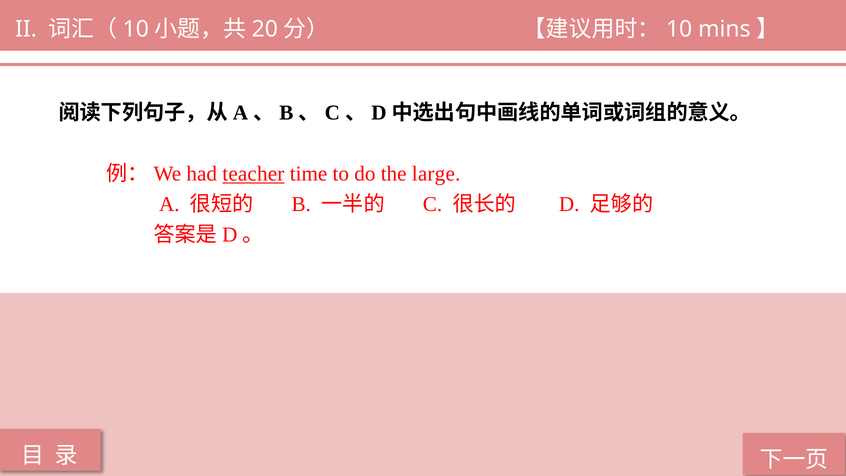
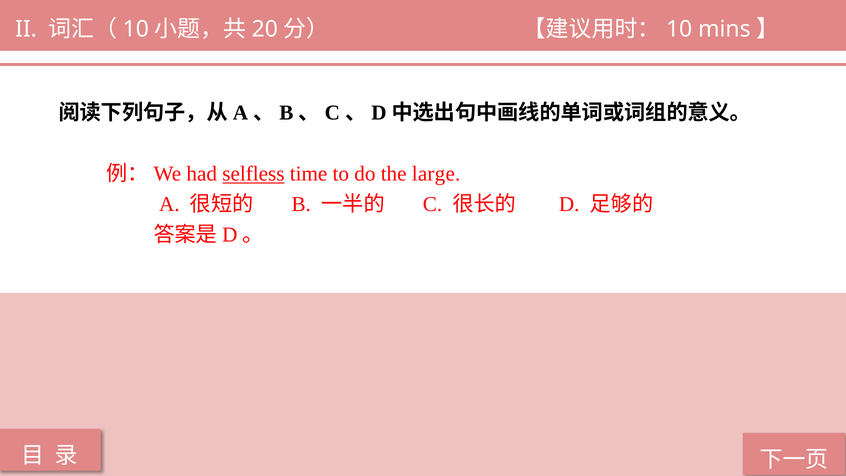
teacher: teacher -> selfless
